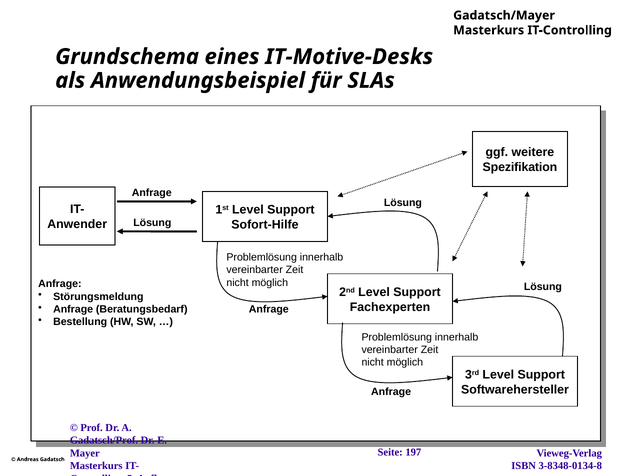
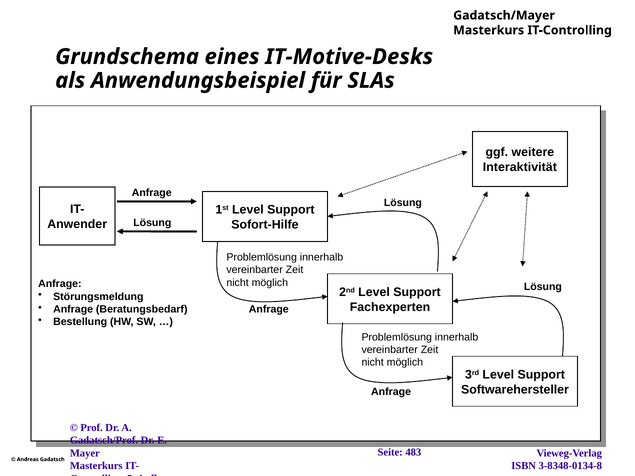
Spezifikation: Spezifikation -> Interaktivität
197: 197 -> 483
